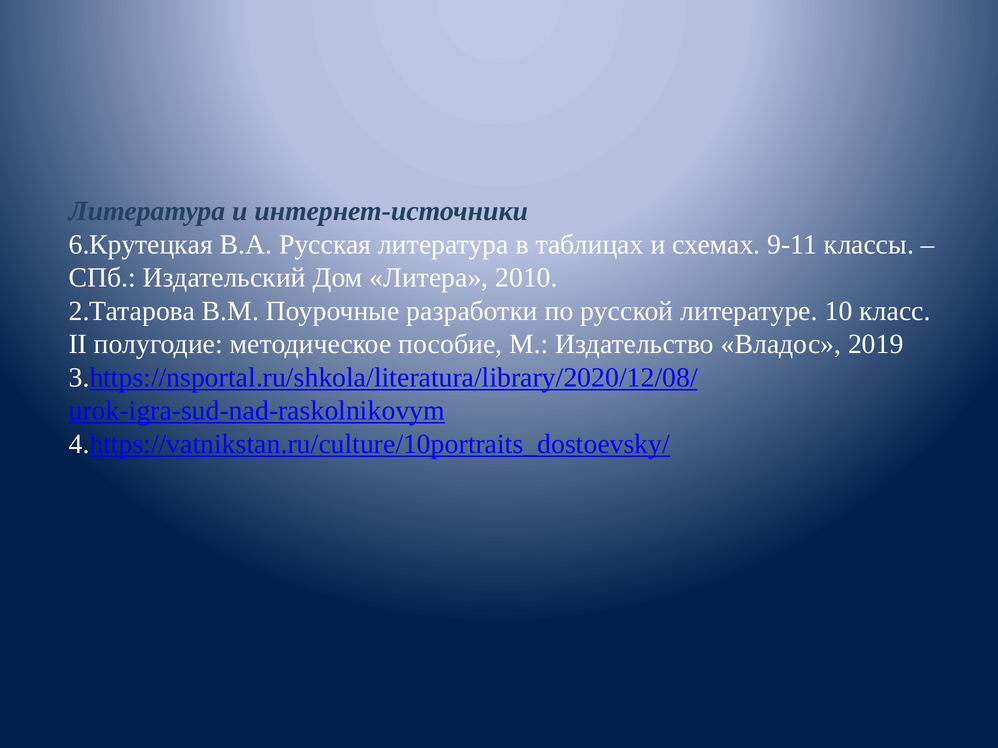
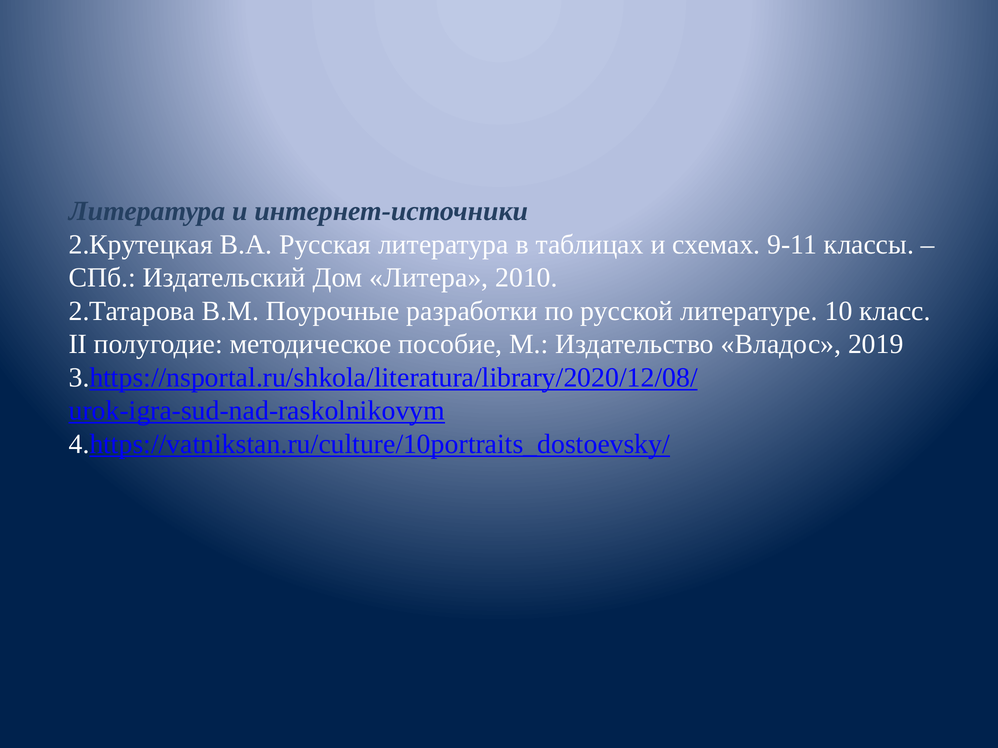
6.Крутецкая: 6.Крутецкая -> 2.Крутецкая
